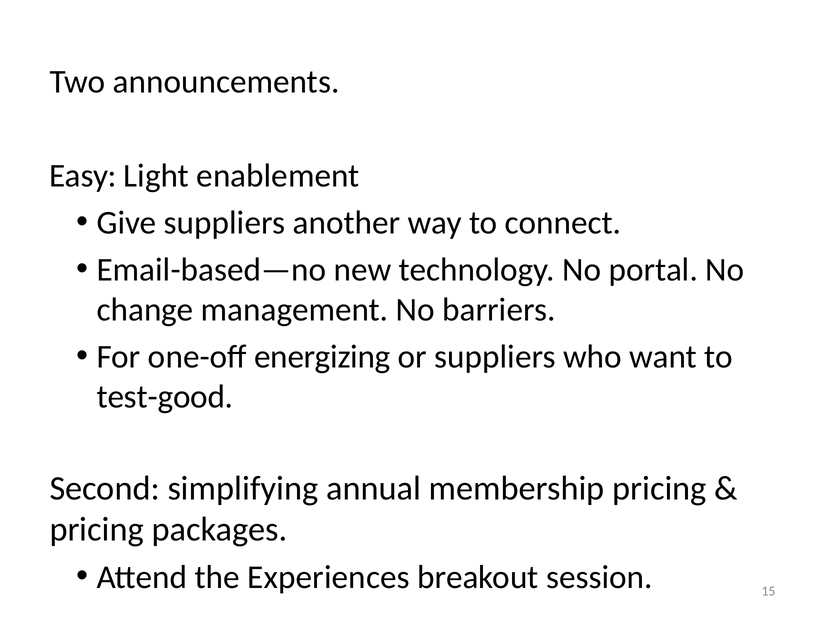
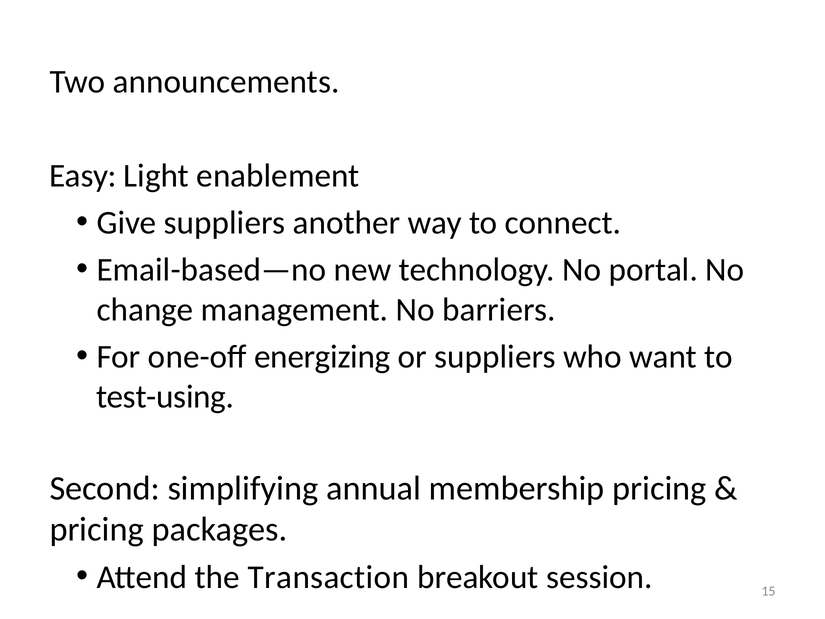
test-good: test-good -> test-using
Experiences: Experiences -> Transaction
